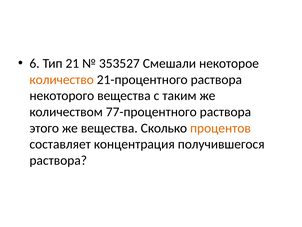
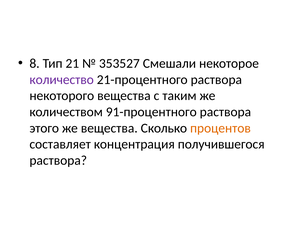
6: 6 -> 8
количество colour: orange -> purple
77-процентного: 77-процентного -> 91-процентного
